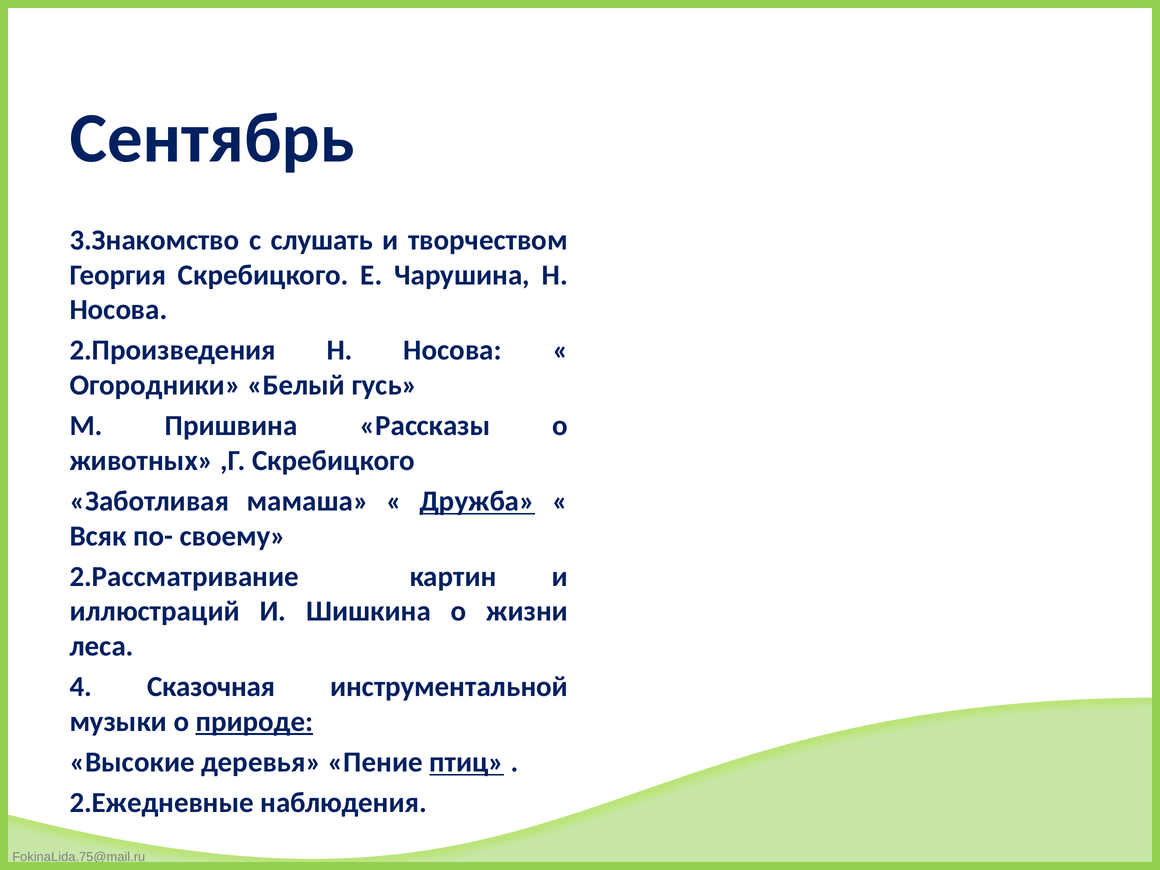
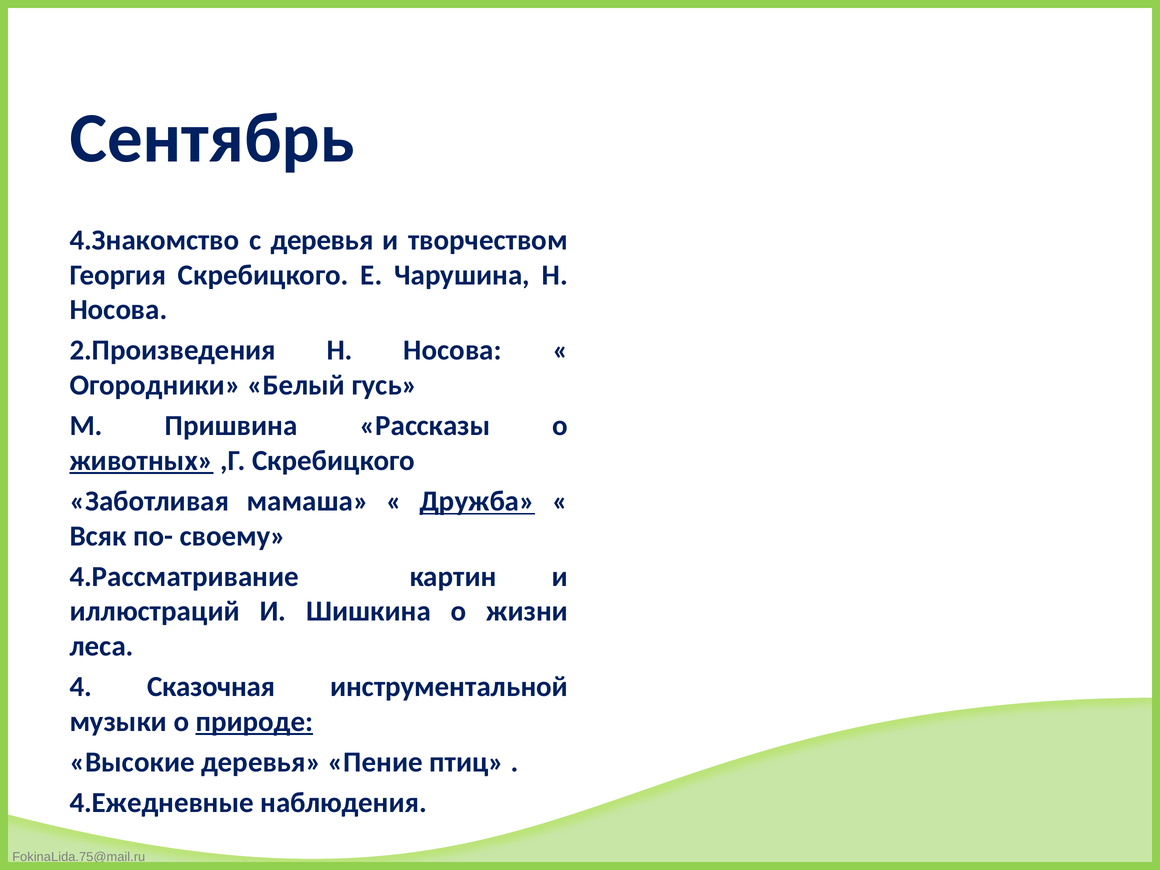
3.Знакомство: 3.Знакомство -> 4.Знакомство
с слушать: слушать -> деревья
животных underline: none -> present
2.Рассматривание: 2.Рассматривание -> 4.Рассматривание
птиц underline: present -> none
2.Ежедневные: 2.Ежедневные -> 4.Ежедневные
